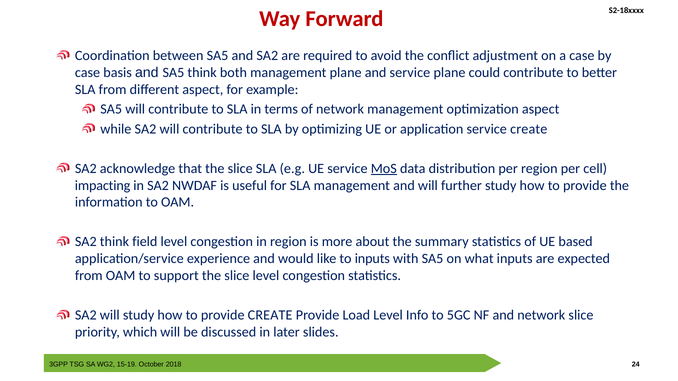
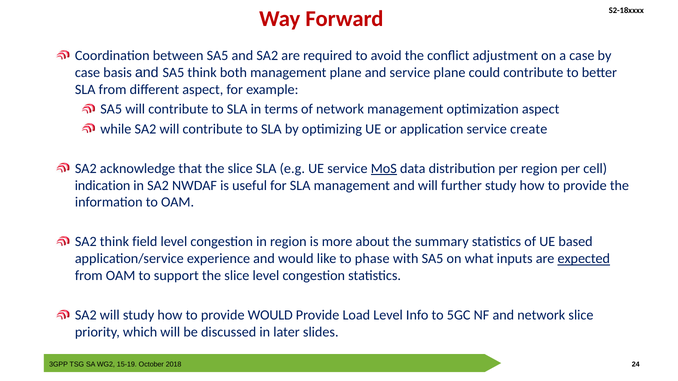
impacting: impacting -> indication
to inputs: inputs -> phase
expected underline: none -> present
provide CREATE: CREATE -> WOULD
